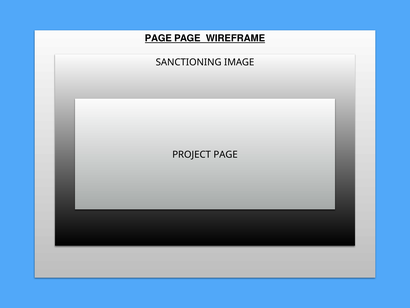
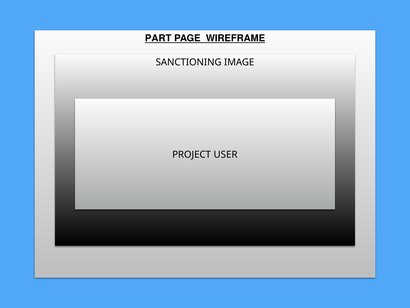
PAGE at (158, 38): PAGE -> PART
PROJECT PAGE: PAGE -> USER
